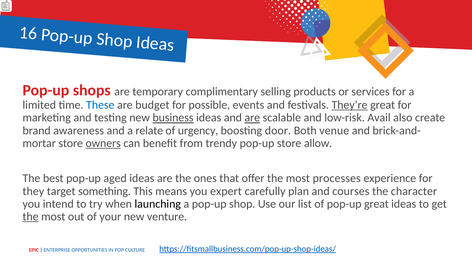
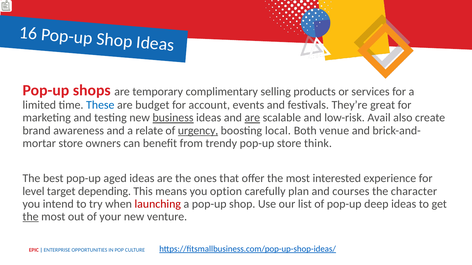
possible: possible -> account
They’re underline: present -> none
urgency underline: none -> present
door: door -> local
owners underline: present -> none
allow: allow -> think
processes: processes -> interested
they: they -> level
something: something -> depending
expert: expert -> option
launching colour: black -> red
pop-up great: great -> deep
